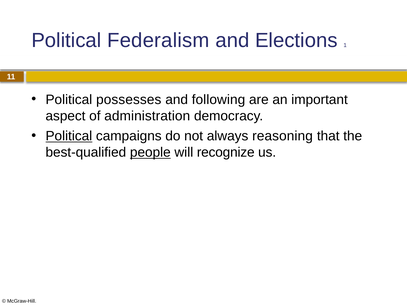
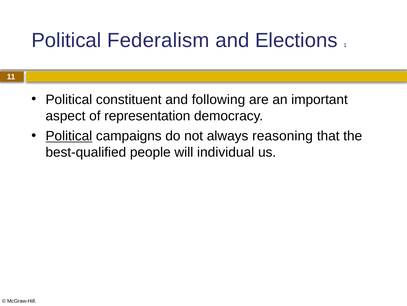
possesses: possesses -> constituent
administration: administration -> representation
people underline: present -> none
recognize: recognize -> individual
